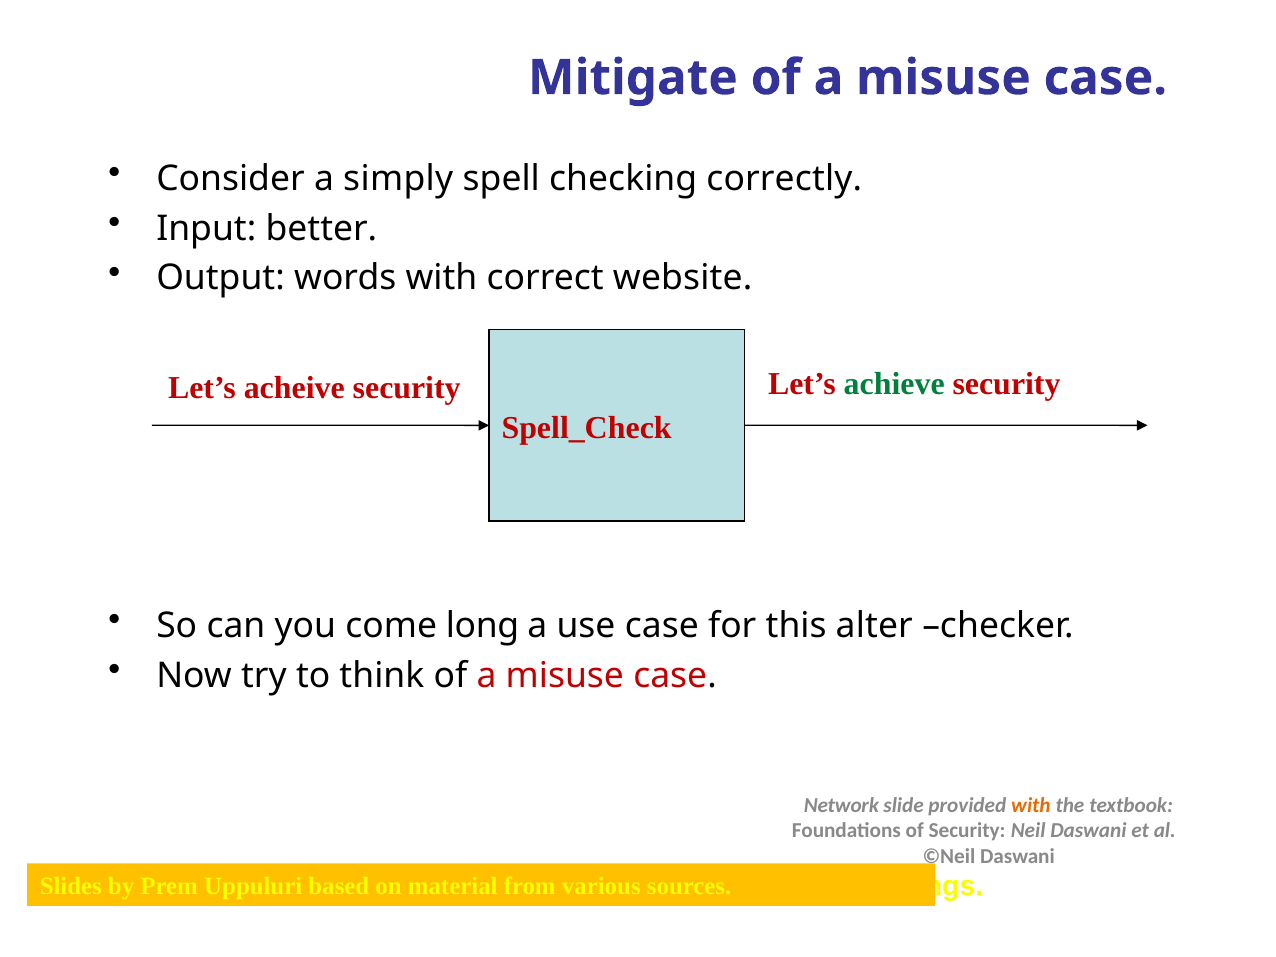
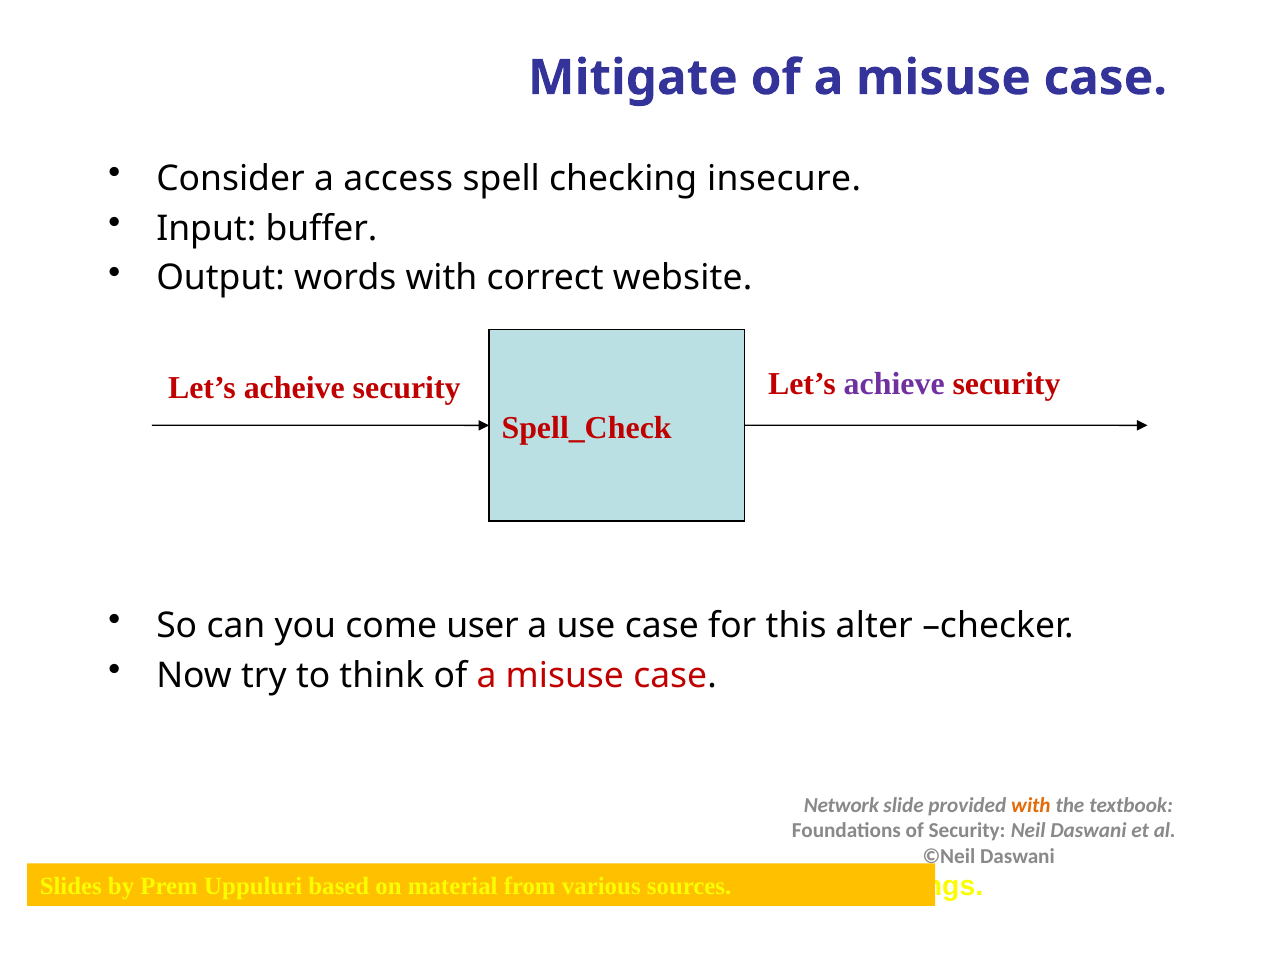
simply: simply -> access
correctly: correctly -> insecure
better: better -> buffer
achieve colour: green -> purple
long: long -> user
